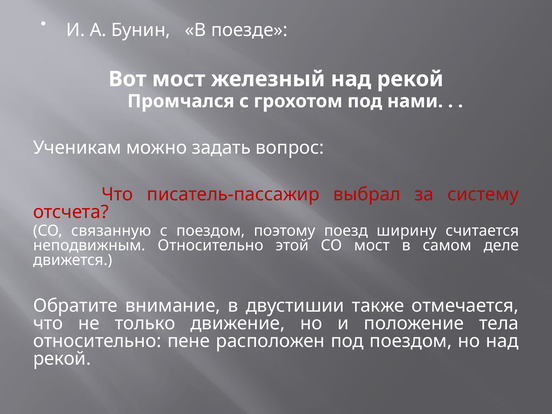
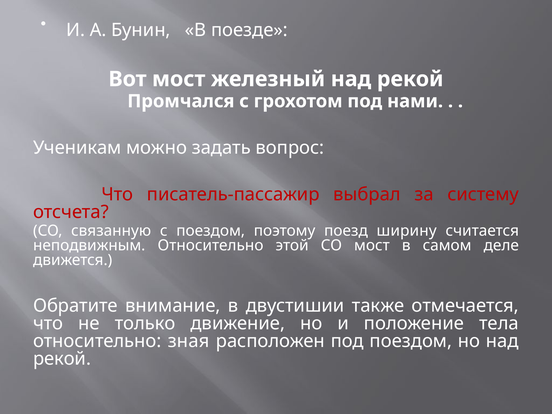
пене: пене -> зная
